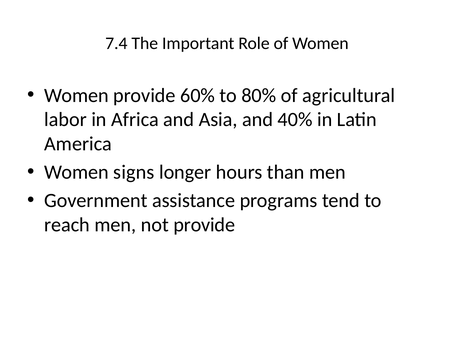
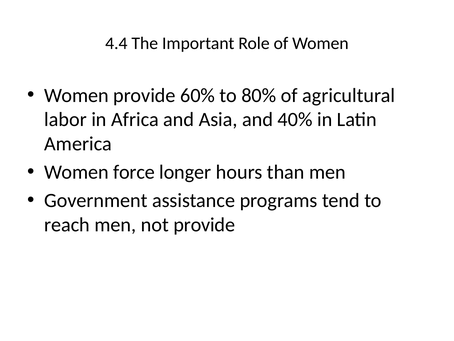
7.4: 7.4 -> 4.4
signs: signs -> force
